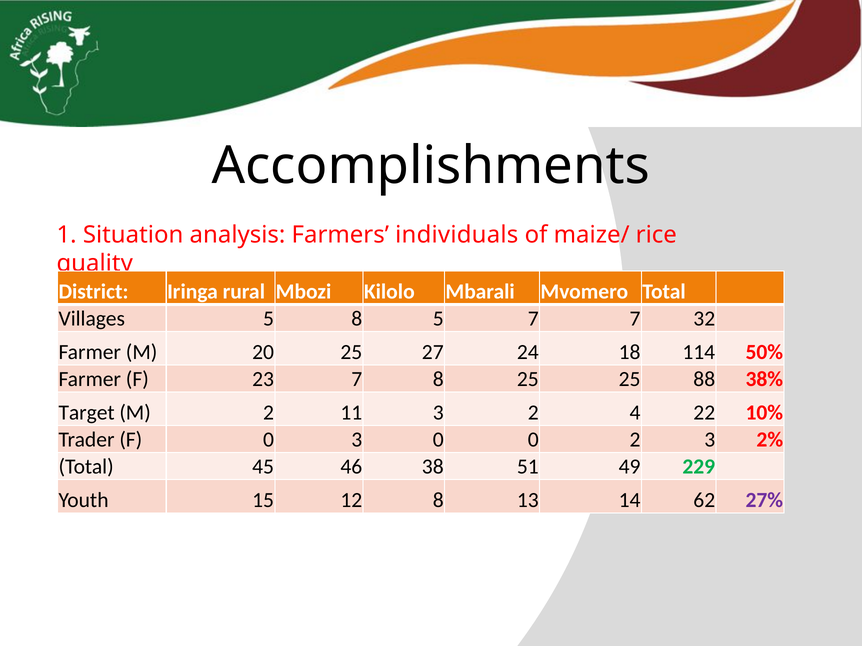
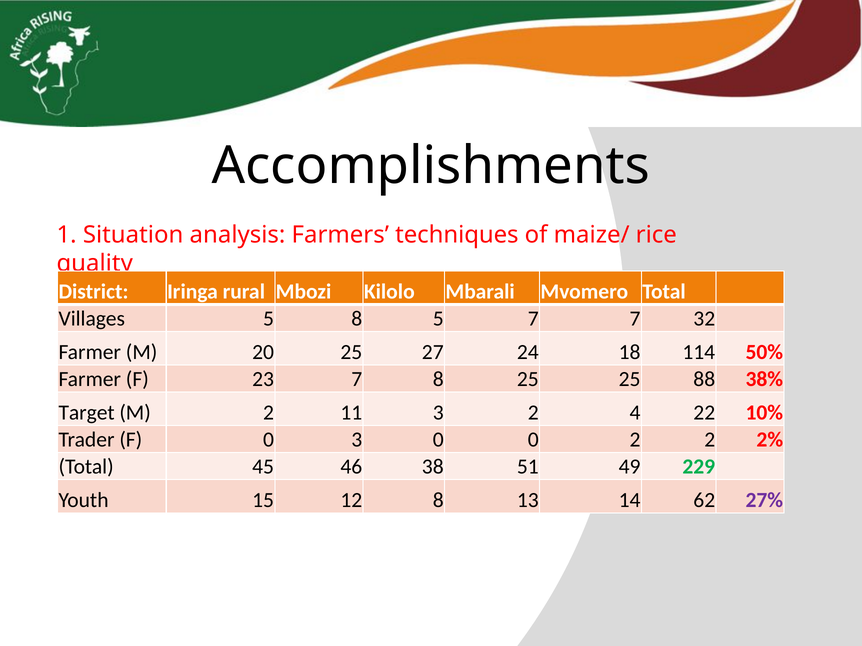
individuals: individuals -> techniques
2 3: 3 -> 2
